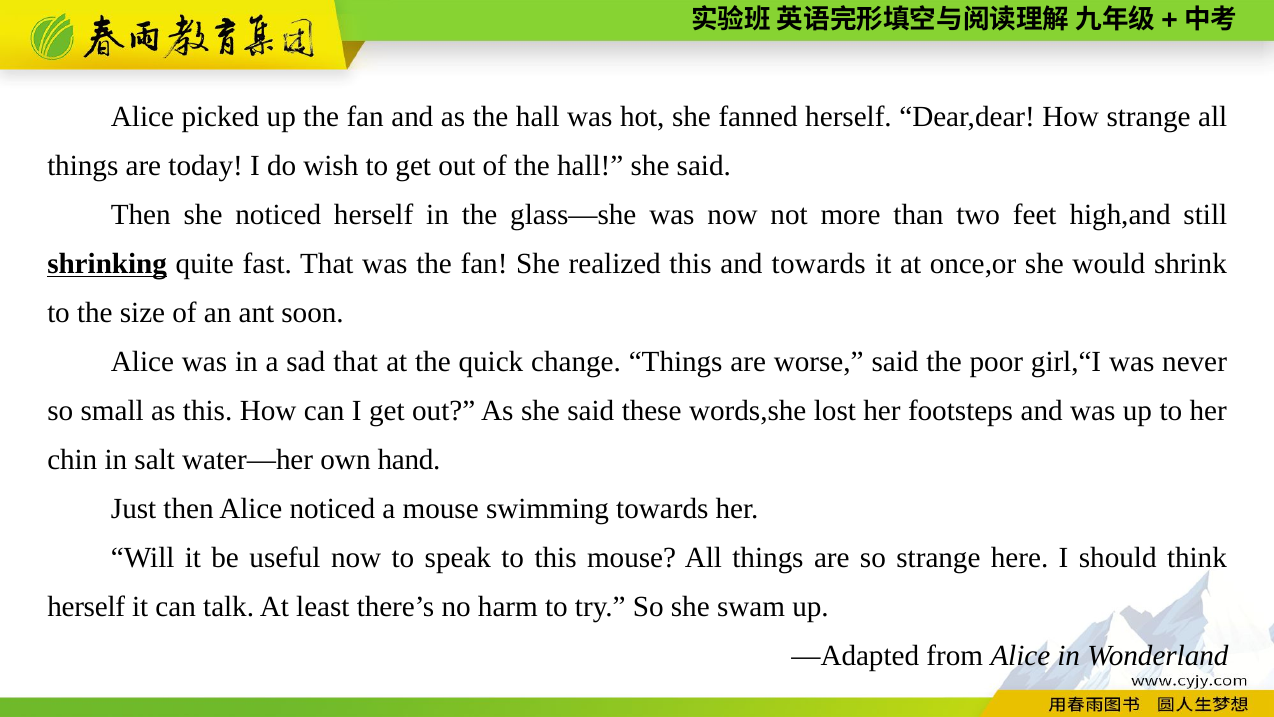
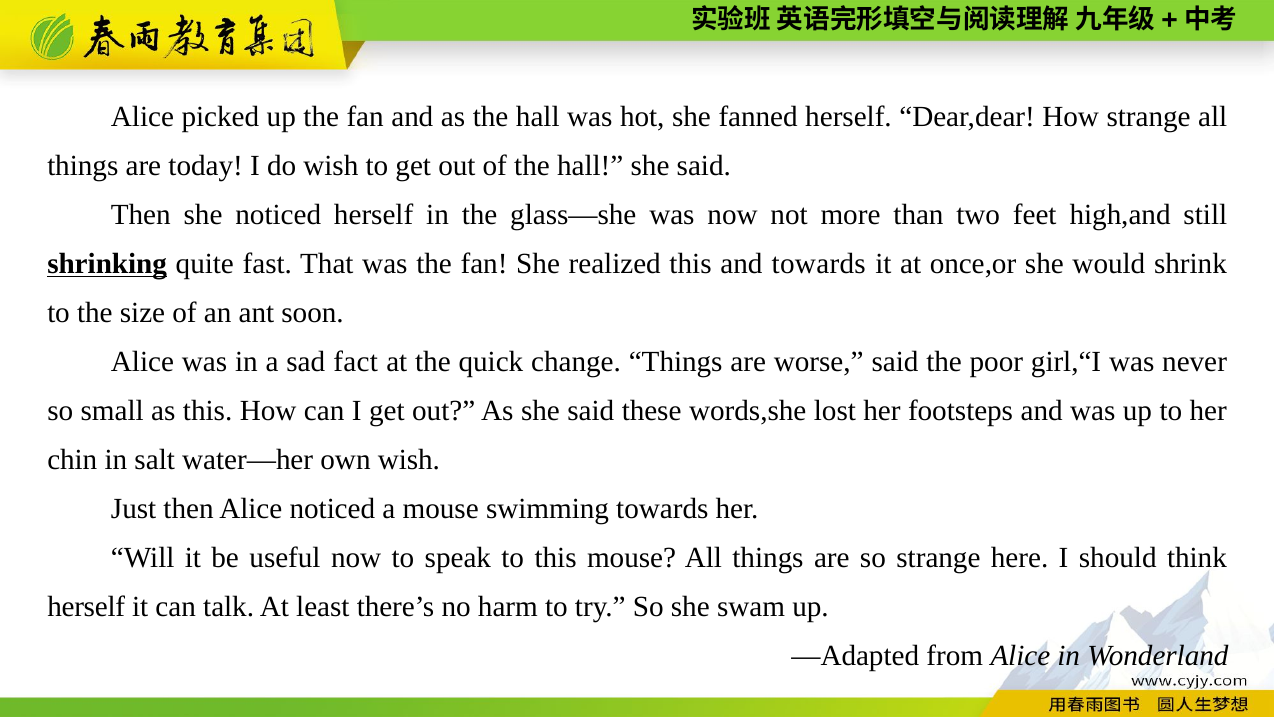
sad that: that -> fact
own hand: hand -> wish
